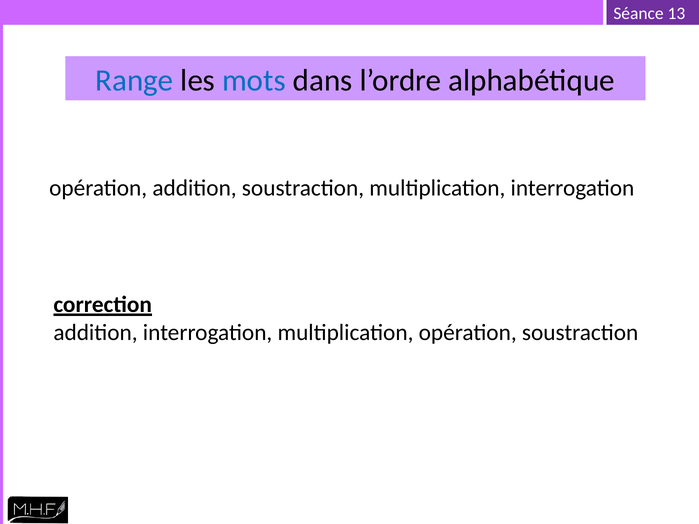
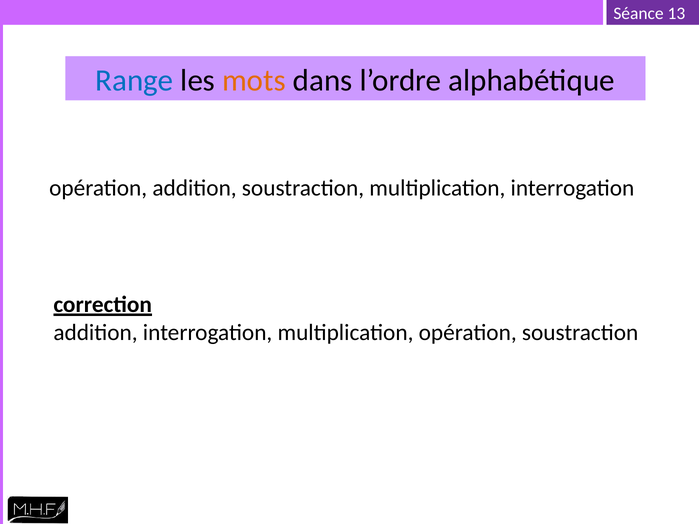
mots colour: blue -> orange
